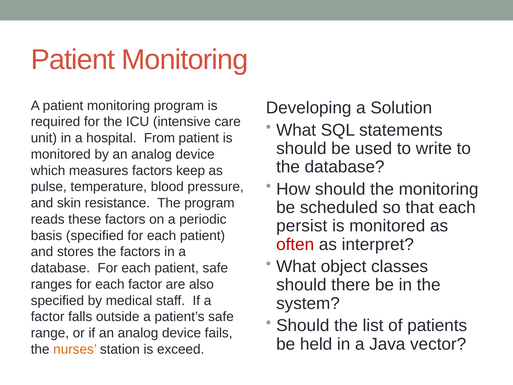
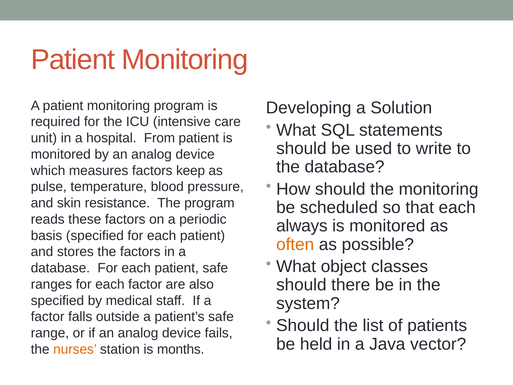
persist: persist -> always
often colour: red -> orange
interpret: interpret -> possible
exceed: exceed -> months
